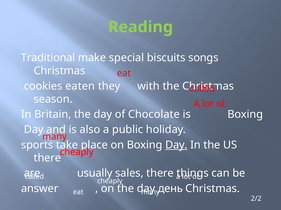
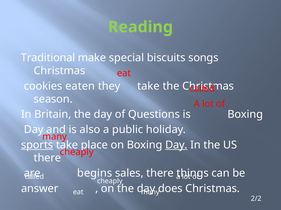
they with: with -> take
Chocolate: Chocolate -> Questions
sports underline: none -> present
usually: usually -> begins
день: день -> does
